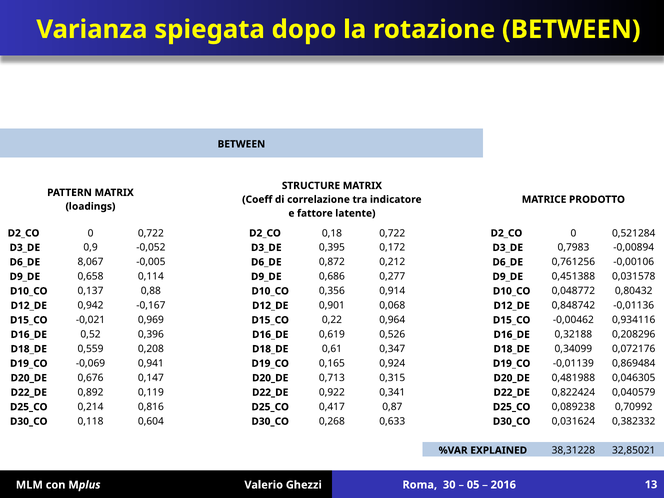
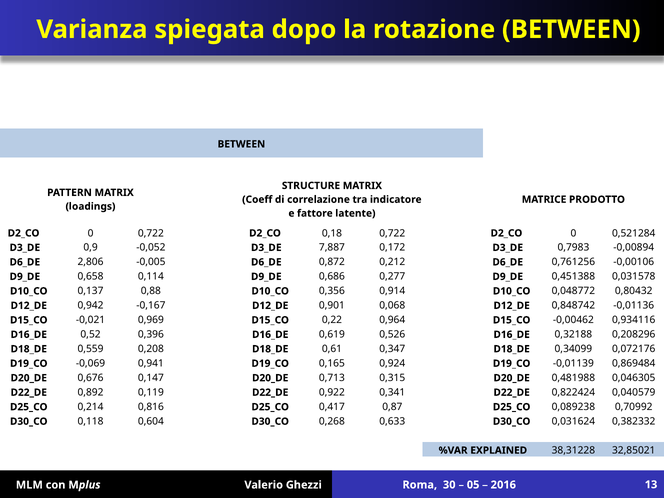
0,395: 0,395 -> 7,887
8,067: 8,067 -> 2,806
